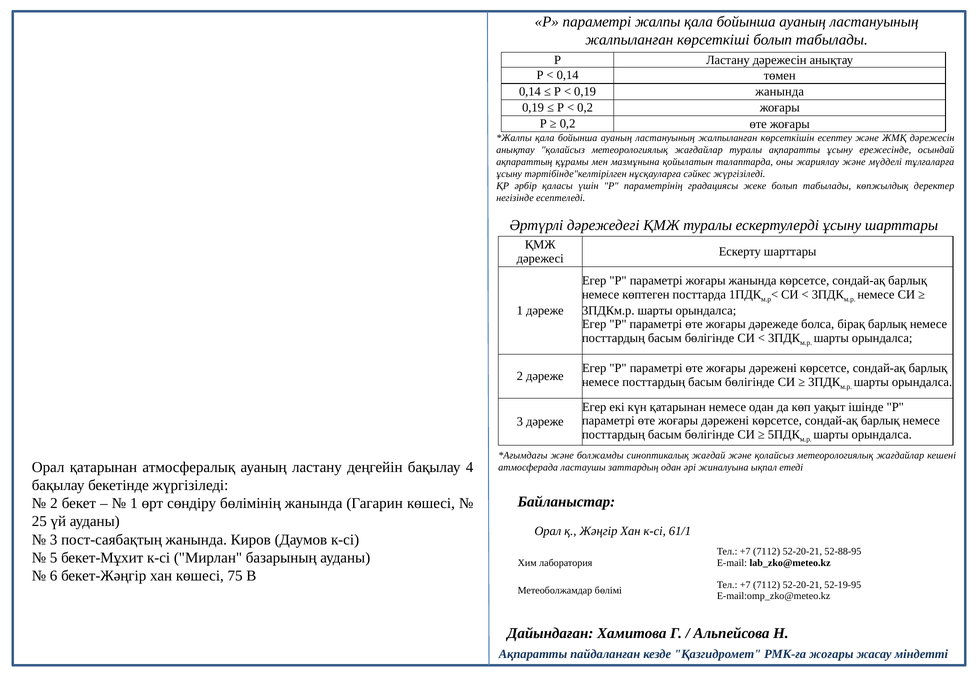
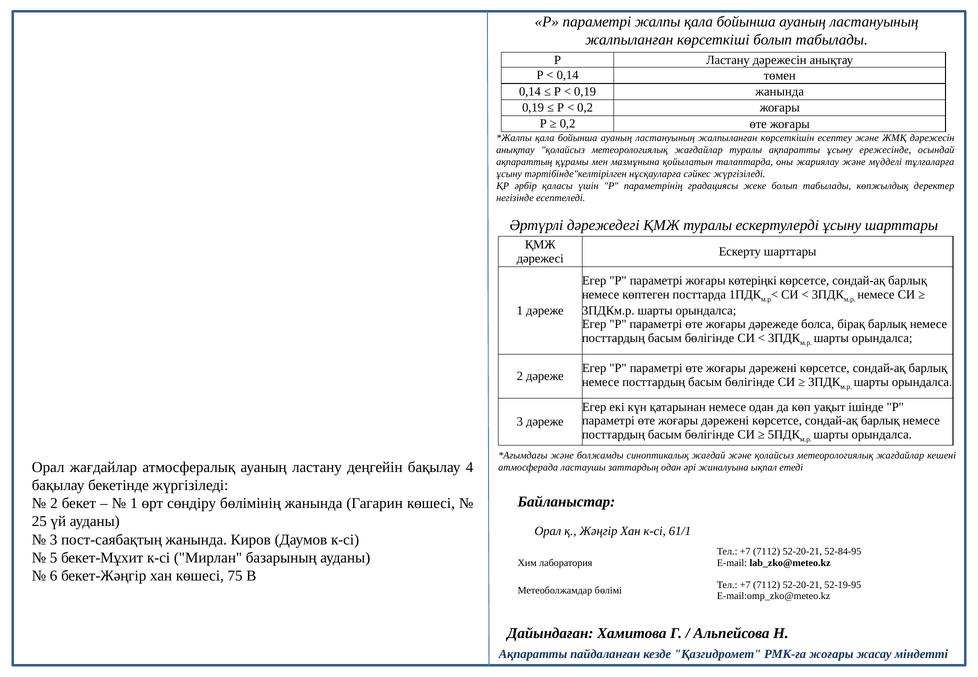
жоғары жанында: жанында -> көтеріңкі
Орал қатарынан: қатарынан -> жағдайлар
52-88-95: 52-88-95 -> 52-84-95
